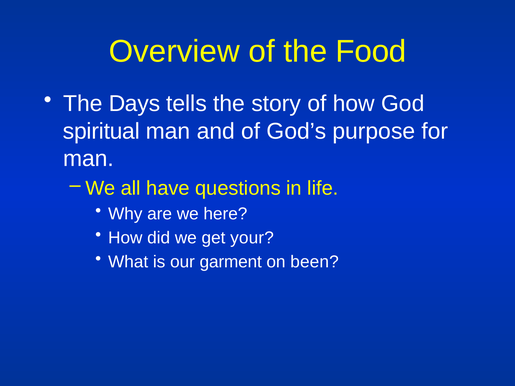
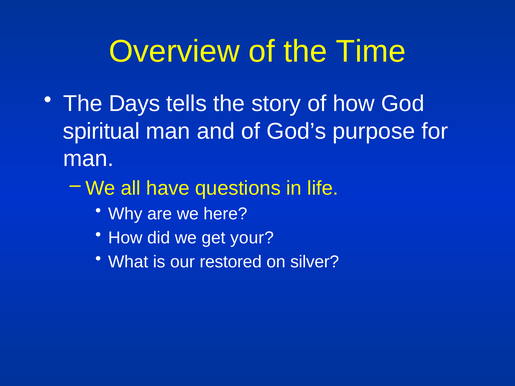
Food: Food -> Time
garment: garment -> restored
been: been -> silver
